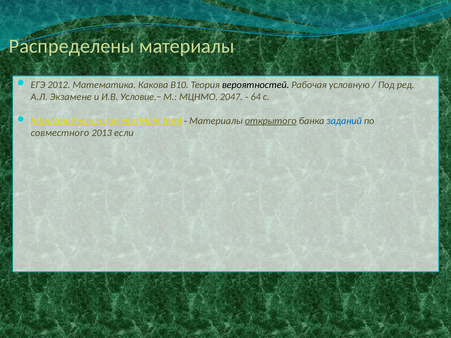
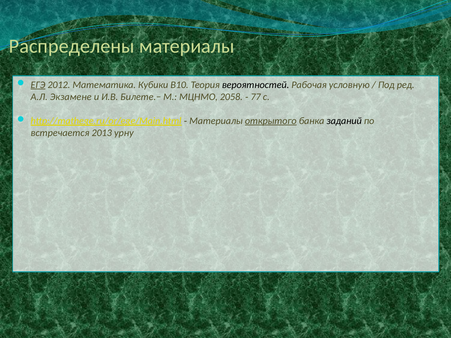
ЕГЭ underline: none -> present
Какова: Какова -> Кубики
Условие.−: Условие.− -> Билете.−
2047: 2047 -> 2058
64: 64 -> 77
заданий colour: blue -> black
совместного: совместного -> встречается
если: если -> урну
